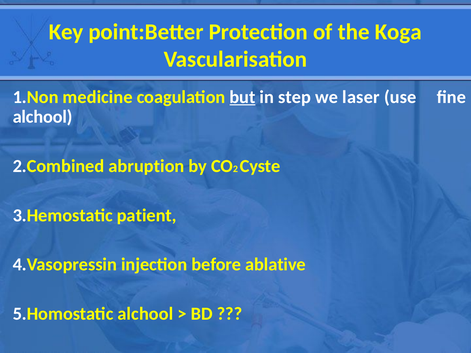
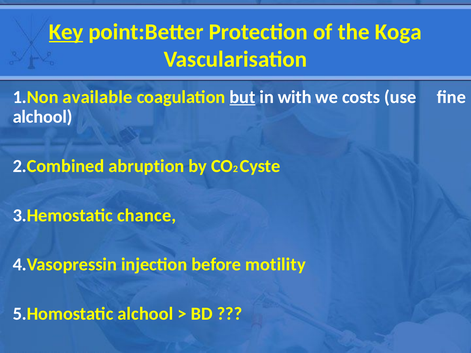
Key underline: none -> present
medicine: medicine -> available
step: step -> with
laser: laser -> costs
patient: patient -> chance
ablative: ablative -> motility
